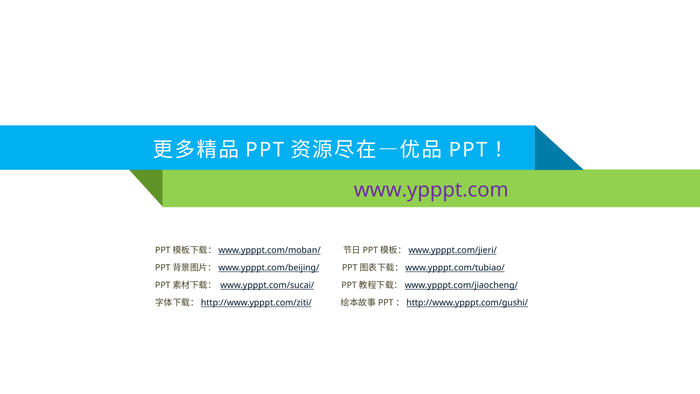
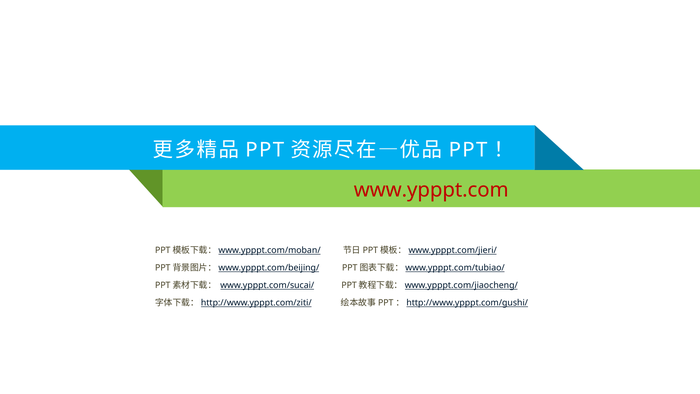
www.ypppt.com colour: purple -> red
